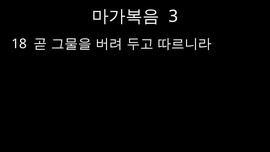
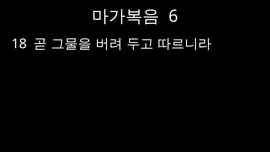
3: 3 -> 6
